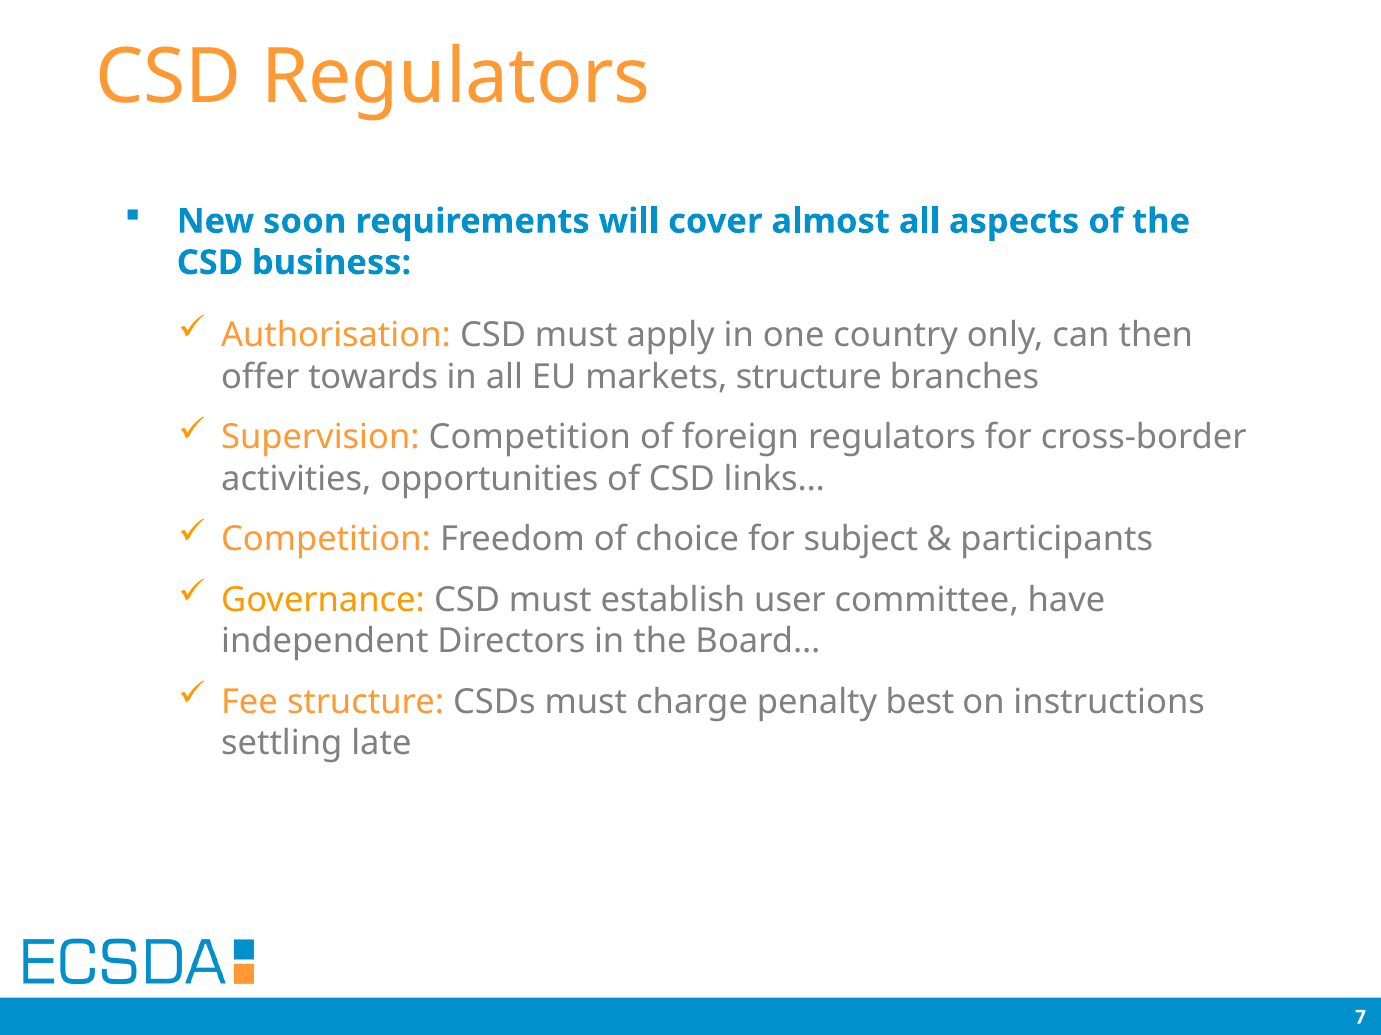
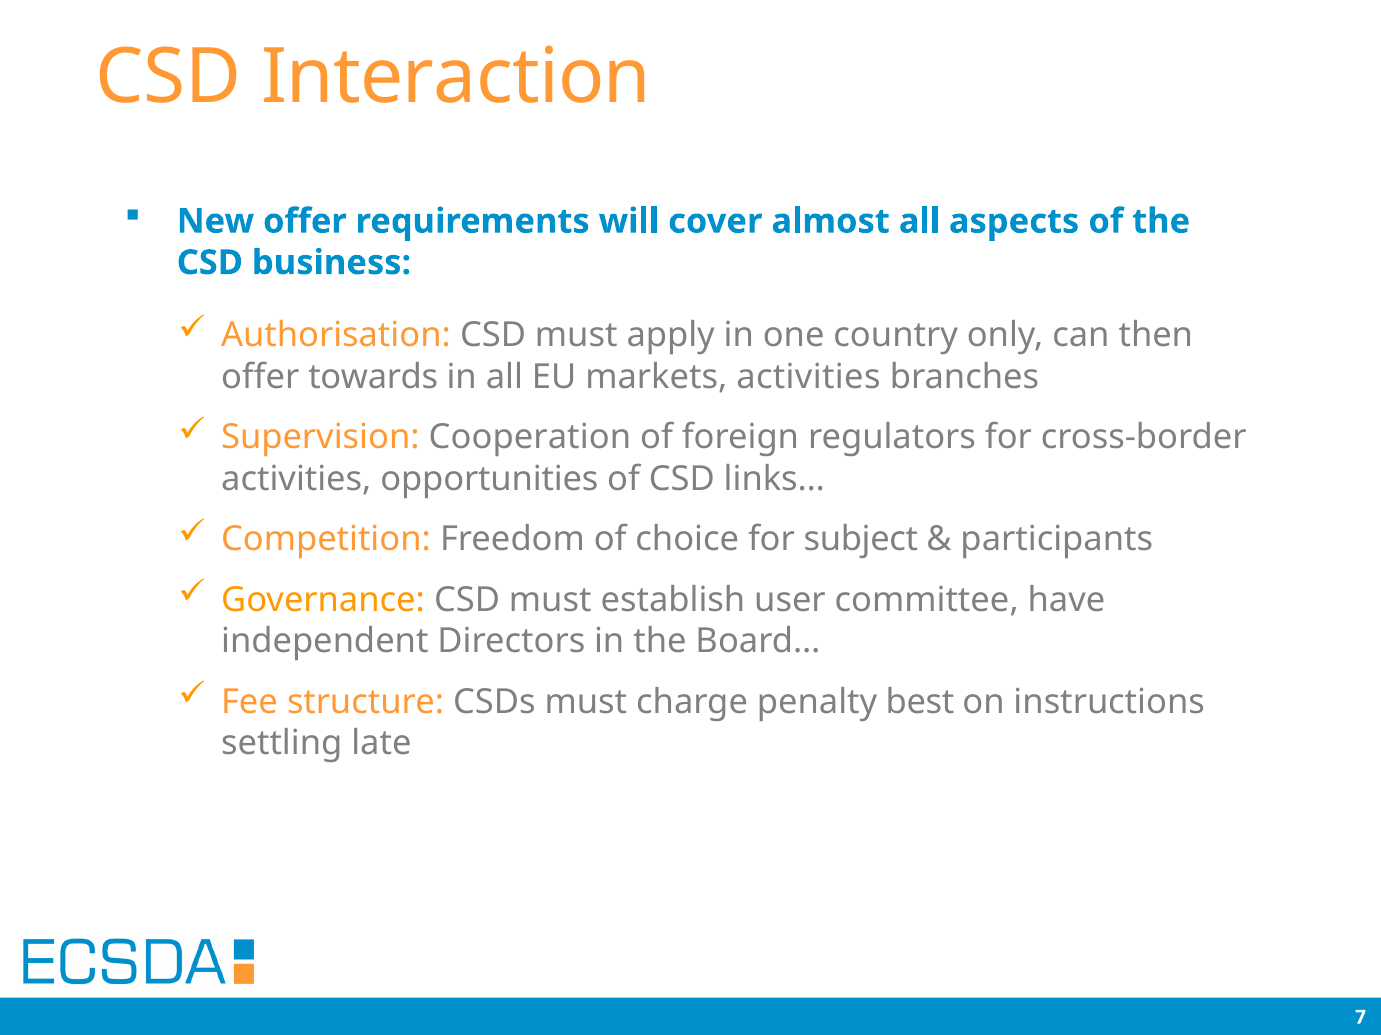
CSD Regulators: Regulators -> Interaction
New soon: soon -> offer
markets structure: structure -> activities
Supervision Competition: Competition -> Cooperation
